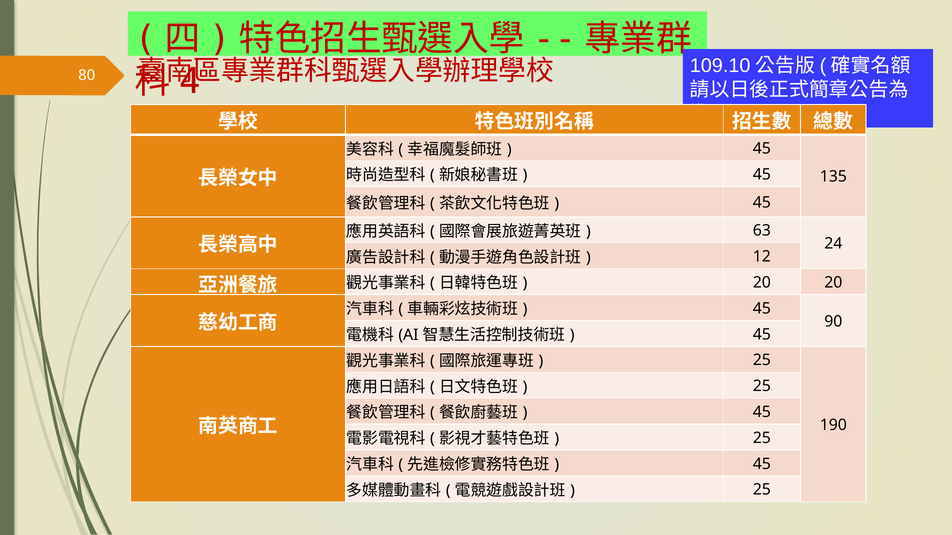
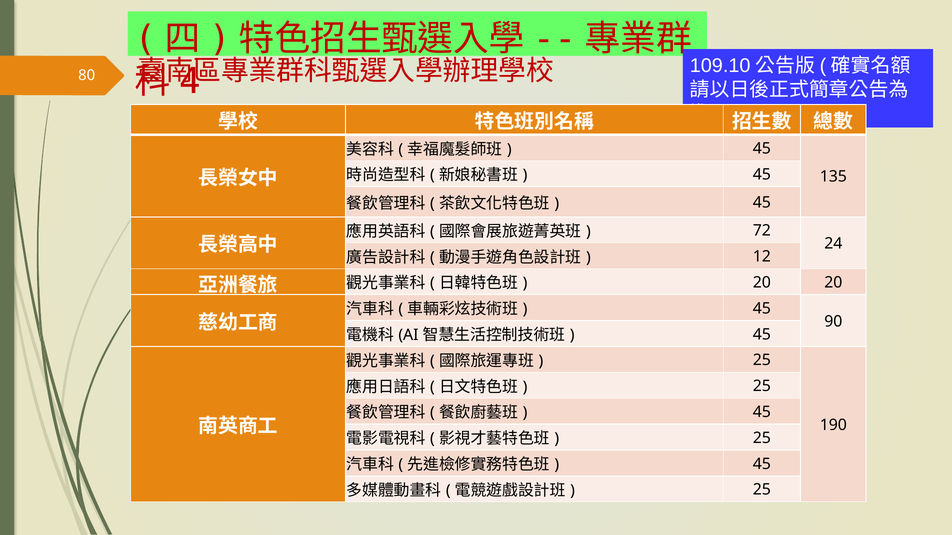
63: 63 -> 72
